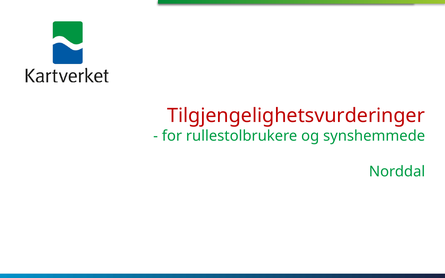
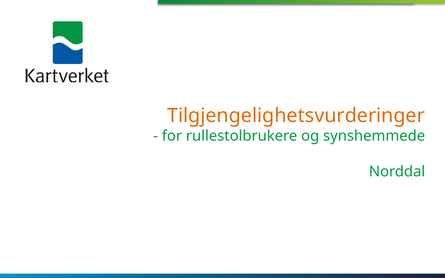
Tilgjengelighetsvurderinger colour: red -> orange
